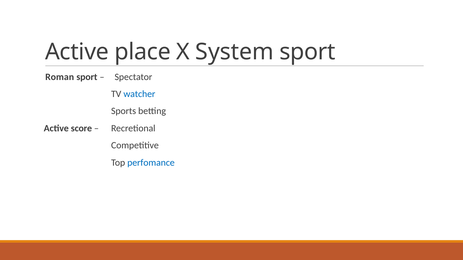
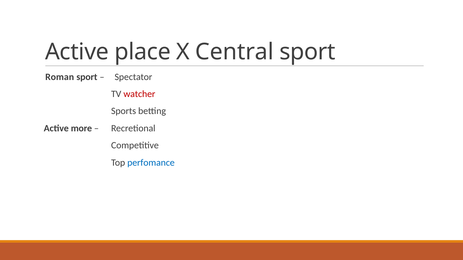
System: System -> Central
watcher colour: blue -> red
score: score -> more
